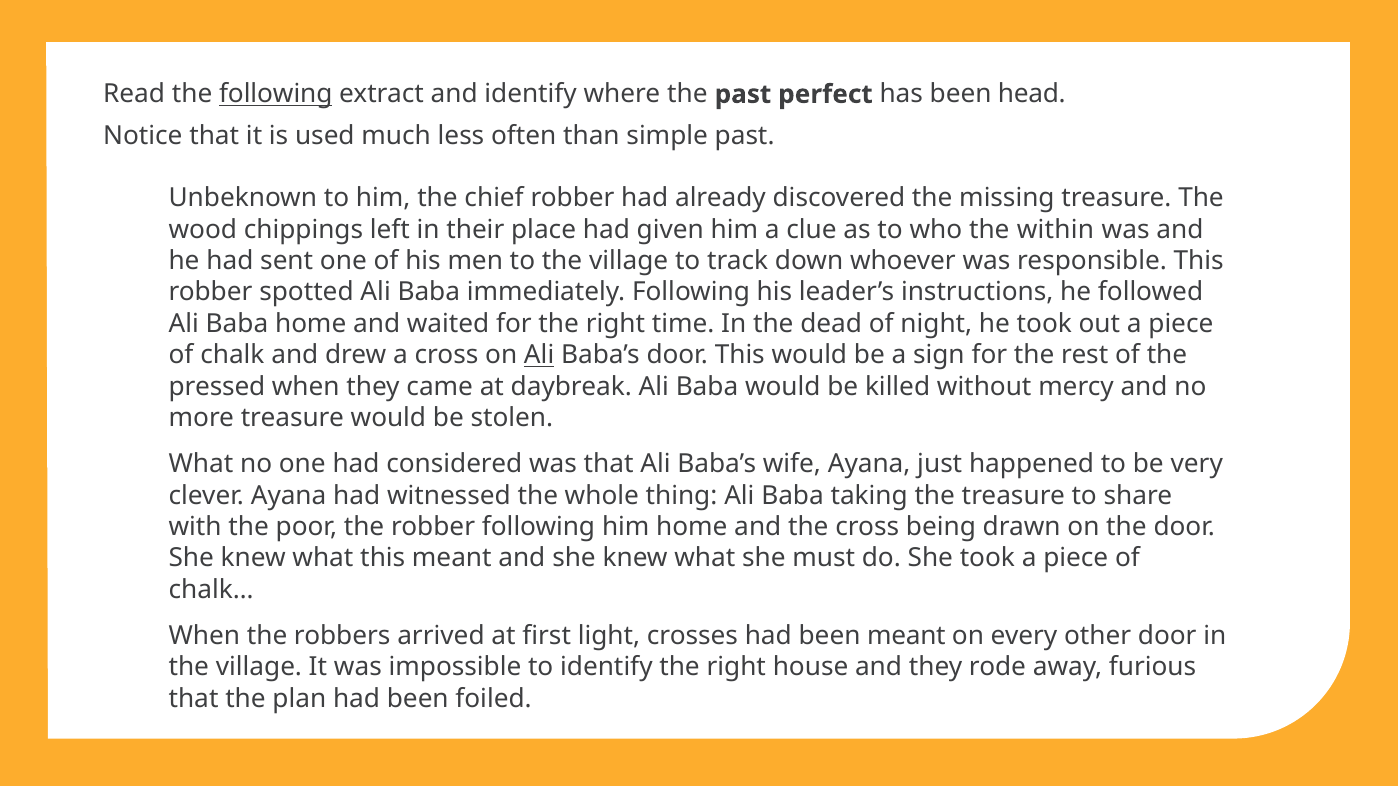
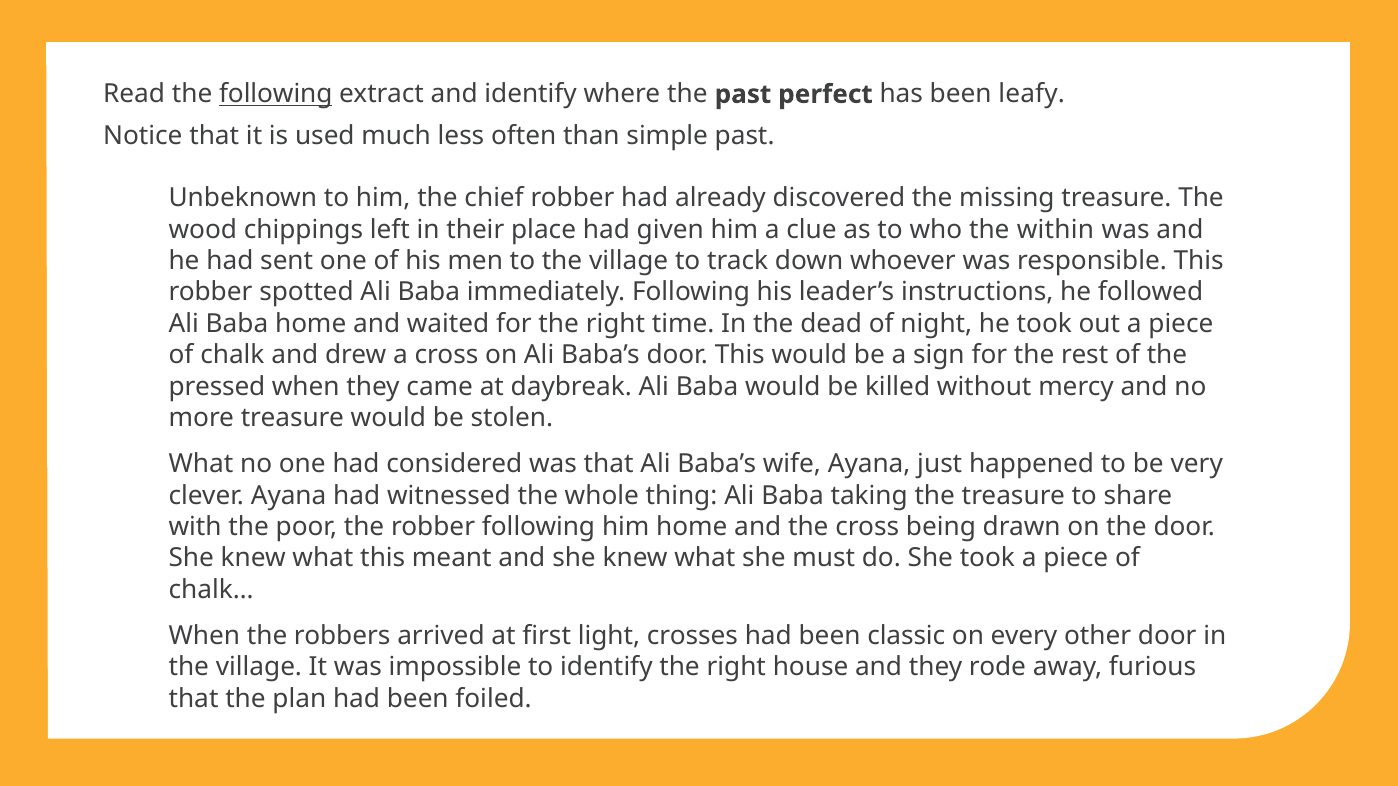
head: head -> leafy
Ali at (539, 355) underline: present -> none
been meant: meant -> classic
